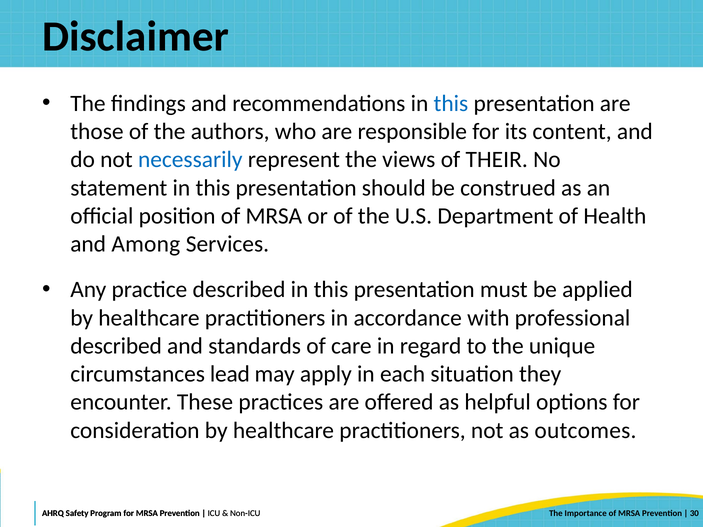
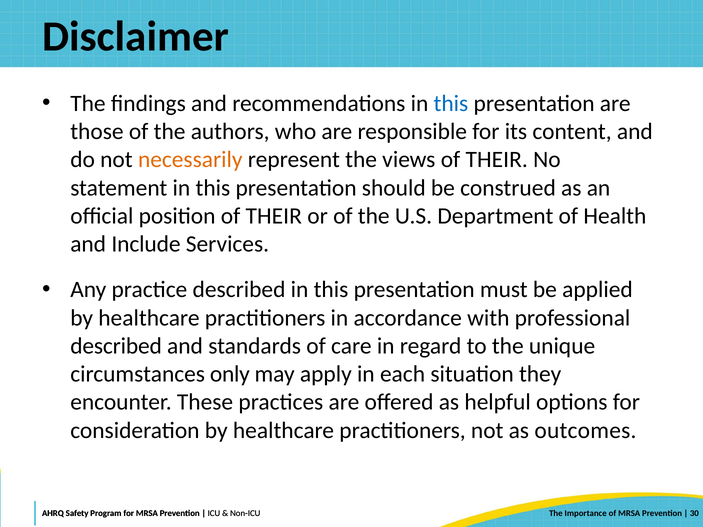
necessarily colour: blue -> orange
position of MRSA: MRSA -> THEIR
Among: Among -> Include
lead: lead -> only
